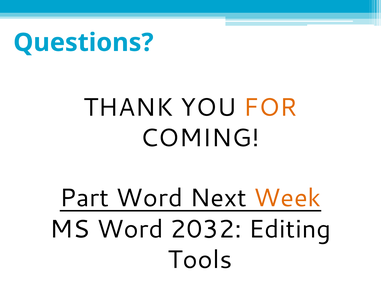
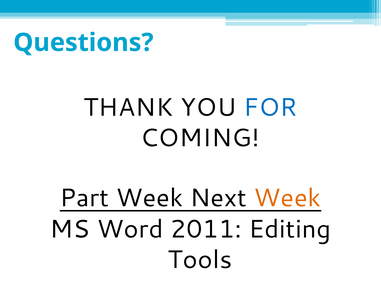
FOR colour: orange -> blue
Part Word: Word -> Week
2032: 2032 -> 2011
